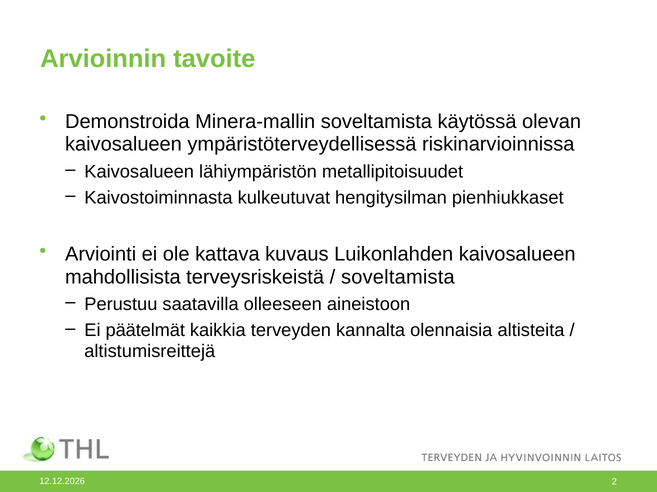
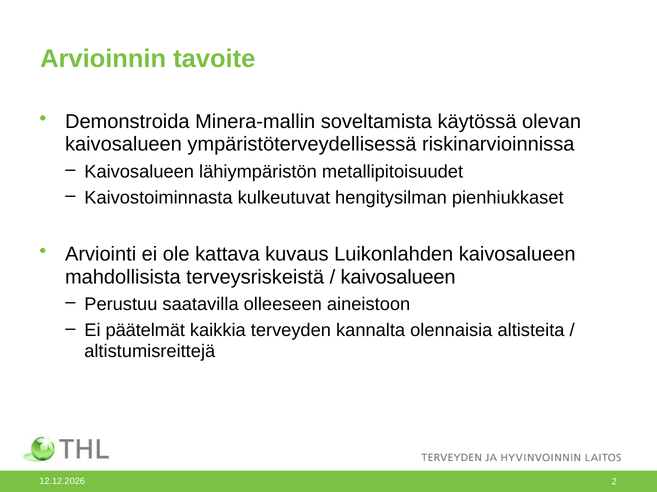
soveltamista at (398, 277): soveltamista -> kaivosalueen
